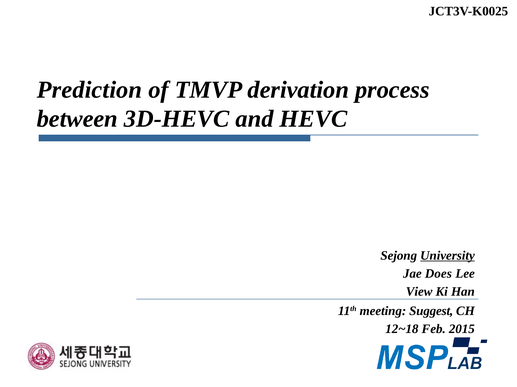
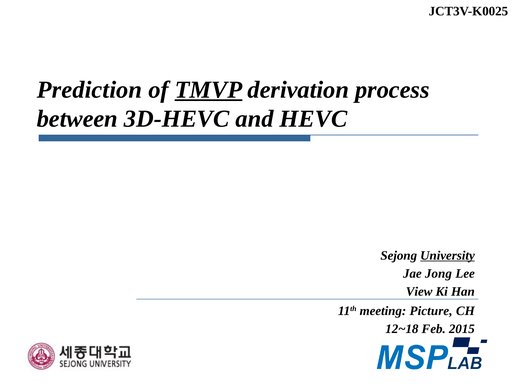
TMVP underline: none -> present
Does: Does -> Jong
Suggest: Suggest -> Picture
